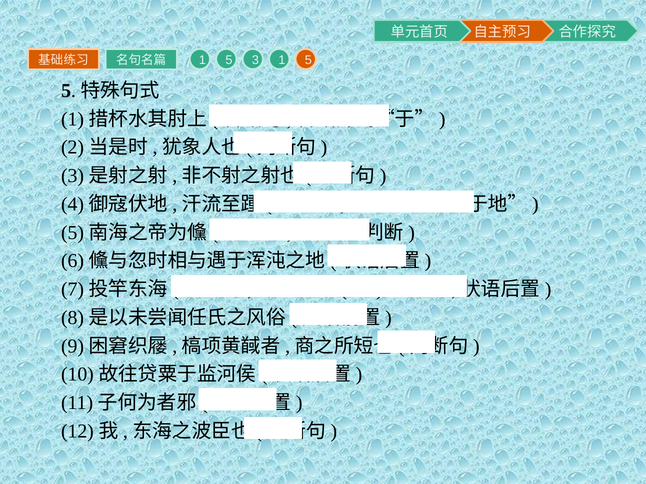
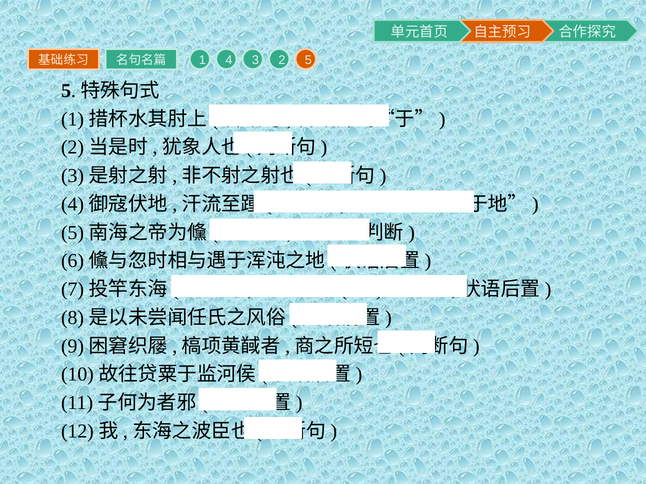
5 at (229, 60): 5 -> 4
3 1: 1 -> 2
